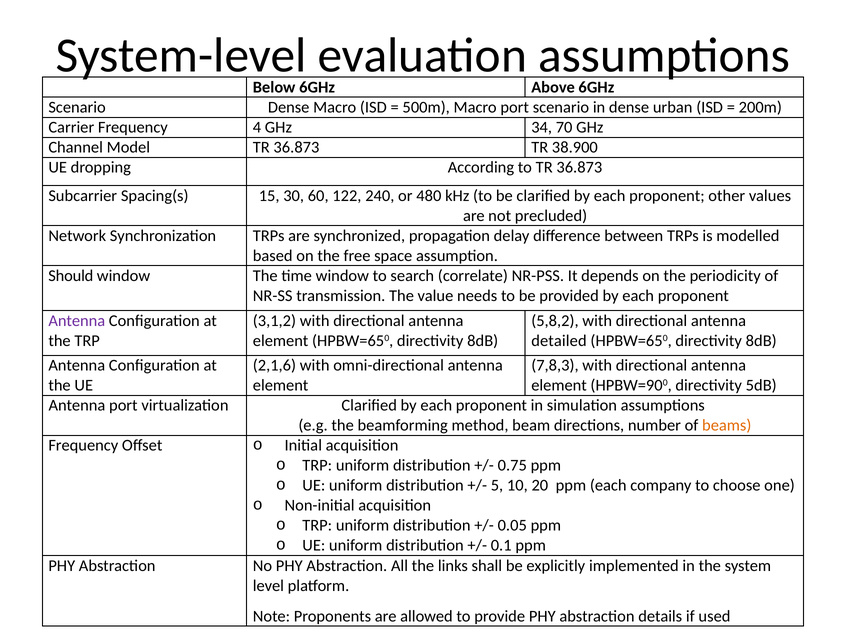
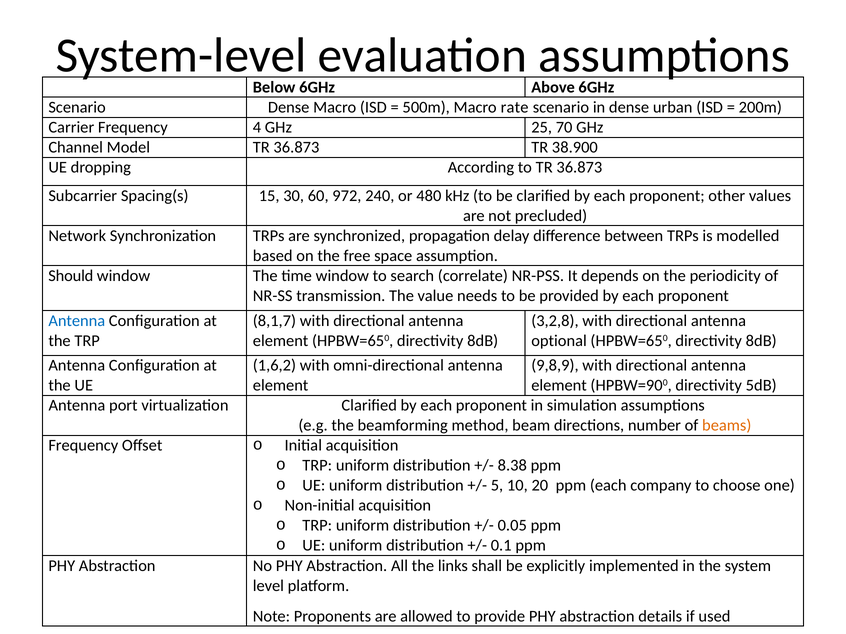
Macro port: port -> rate
34: 34 -> 25
122: 122 -> 972
Antenna at (77, 321) colour: purple -> blue
3,1,2: 3,1,2 -> 8,1,7
5,8,2: 5,8,2 -> 3,2,8
detailed: detailed -> optional
2,1,6: 2,1,6 -> 1,6,2
7,8,3: 7,8,3 -> 9,8,9
0.75: 0.75 -> 8.38
